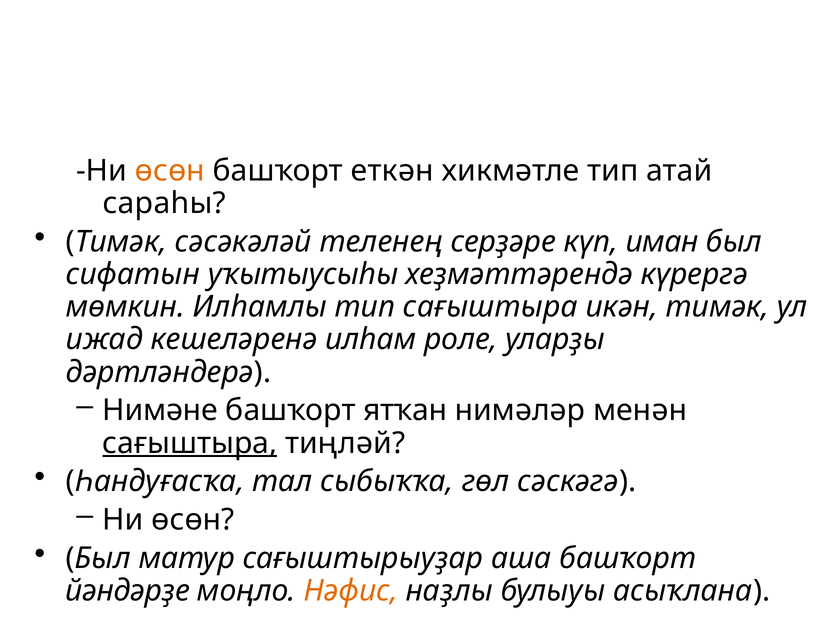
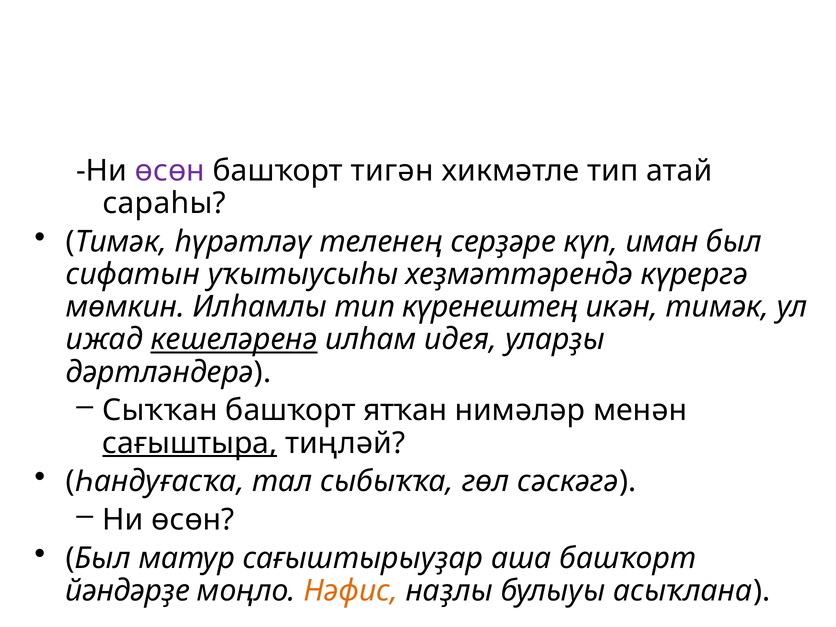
өсөн at (170, 171) colour: orange -> purple
еткән: еткән -> тигән
сәсәкәләй: сәсәкәләй -> һүрәтләү
тип сағыштыра: сағыштыра -> күренештең
кешеләренә underline: none -> present
роле: роле -> идея
Нимәне: Нимәне -> Сыҡҡан
